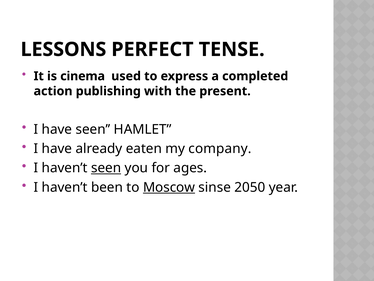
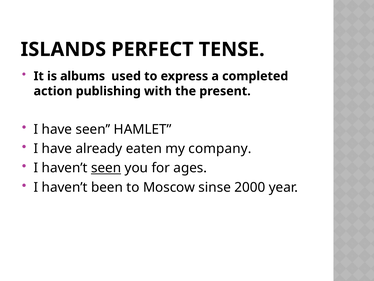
LESSONS: LESSONS -> ISLANDS
cinema: cinema -> albums
Moscow underline: present -> none
2050: 2050 -> 2000
